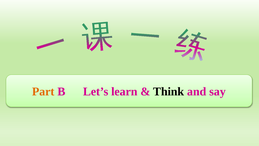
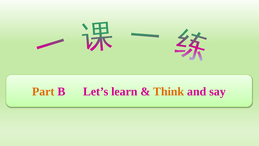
Think colour: black -> orange
